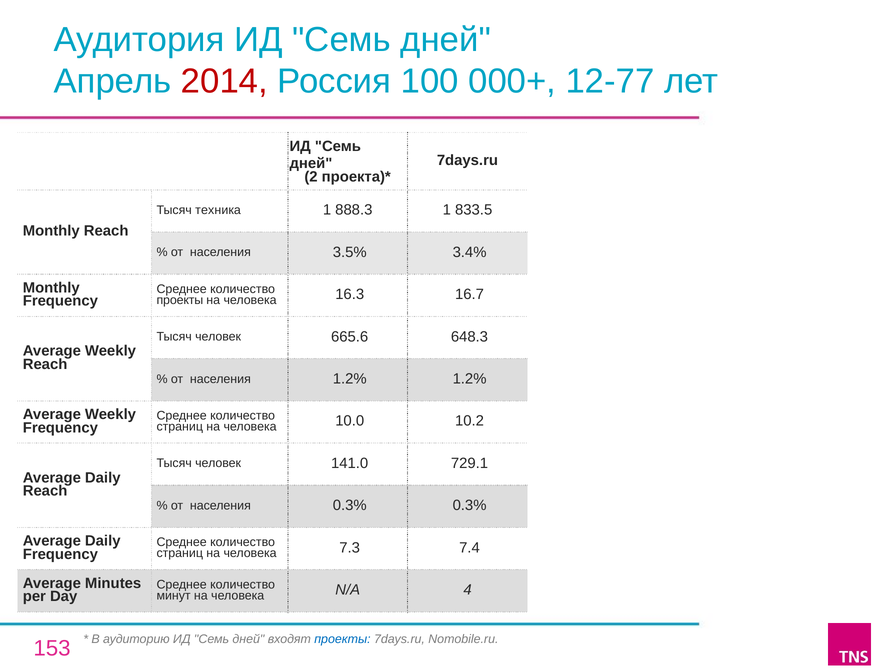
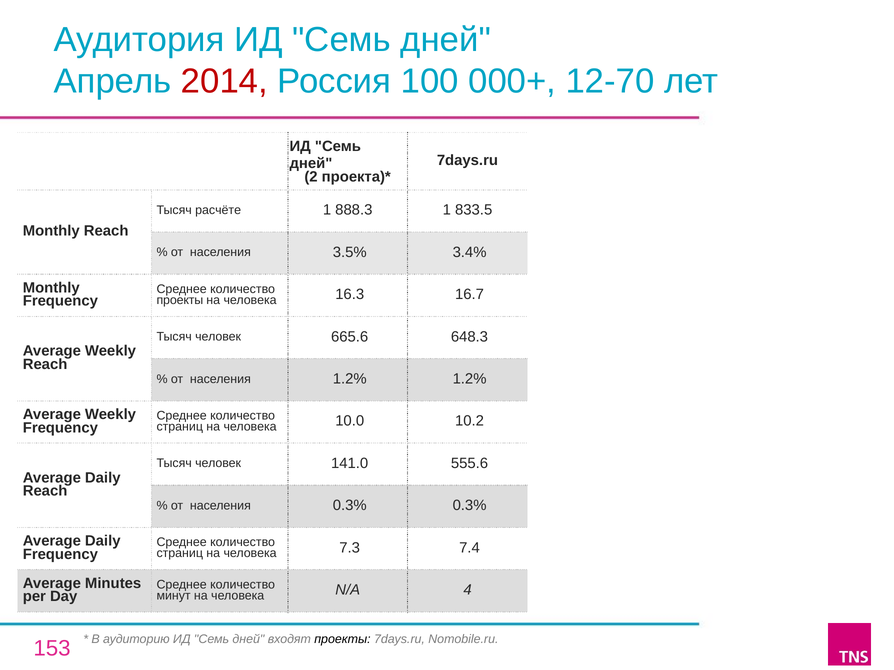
12-77: 12-77 -> 12-70
техника: техника -> расчёте
729.1: 729.1 -> 555.6
проекты at (342, 640) colour: blue -> black
